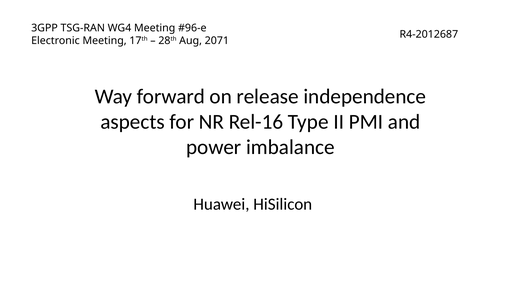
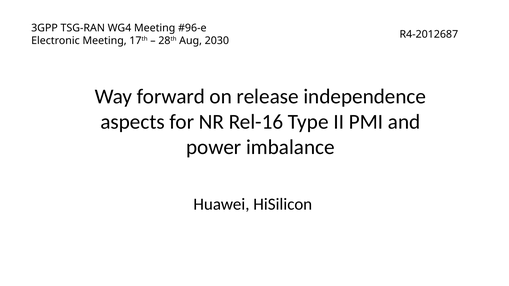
2071: 2071 -> 2030
